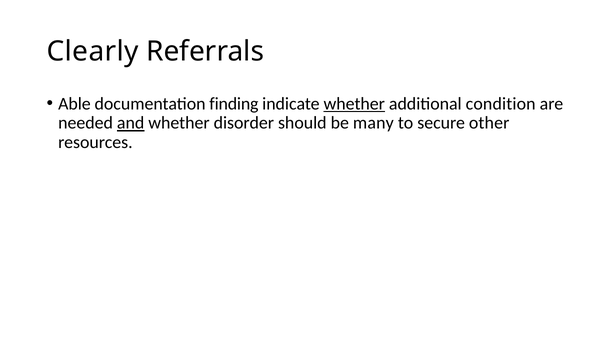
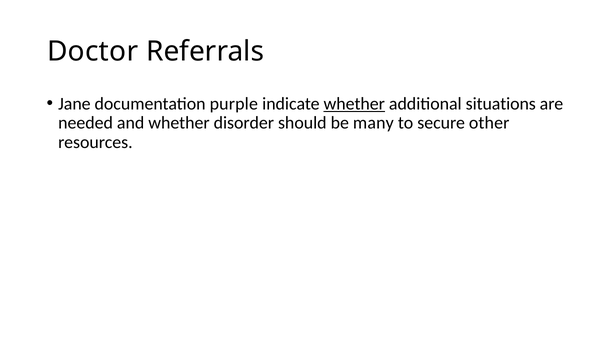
Clearly: Clearly -> Doctor
Able: Able -> Jane
finding: finding -> purple
condition: condition -> situations
and underline: present -> none
